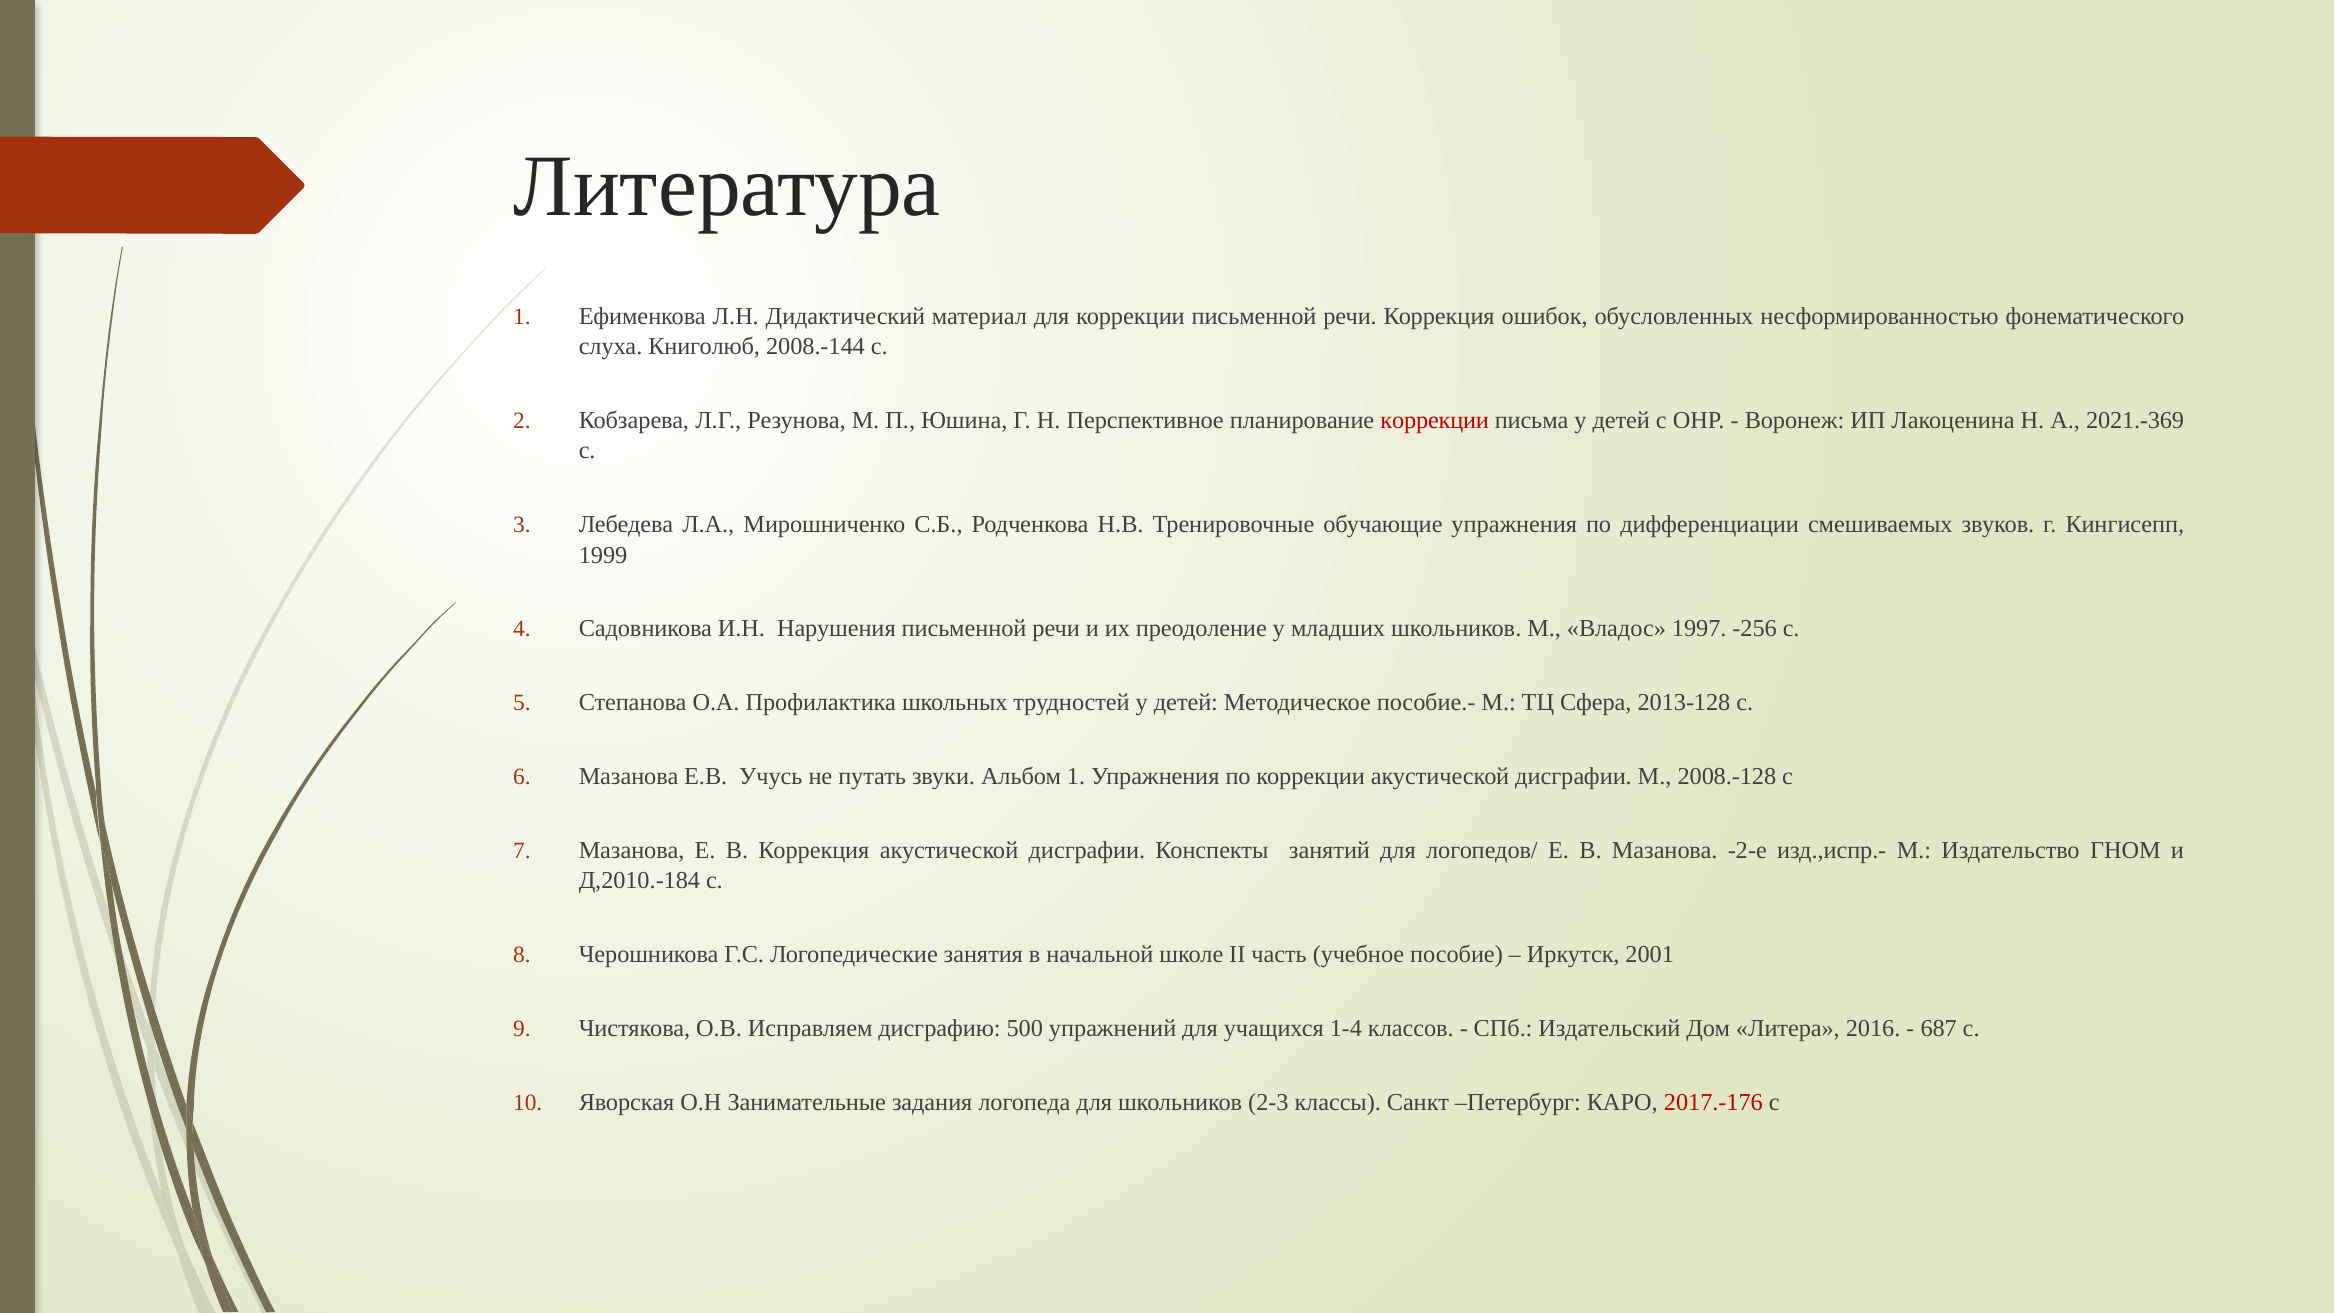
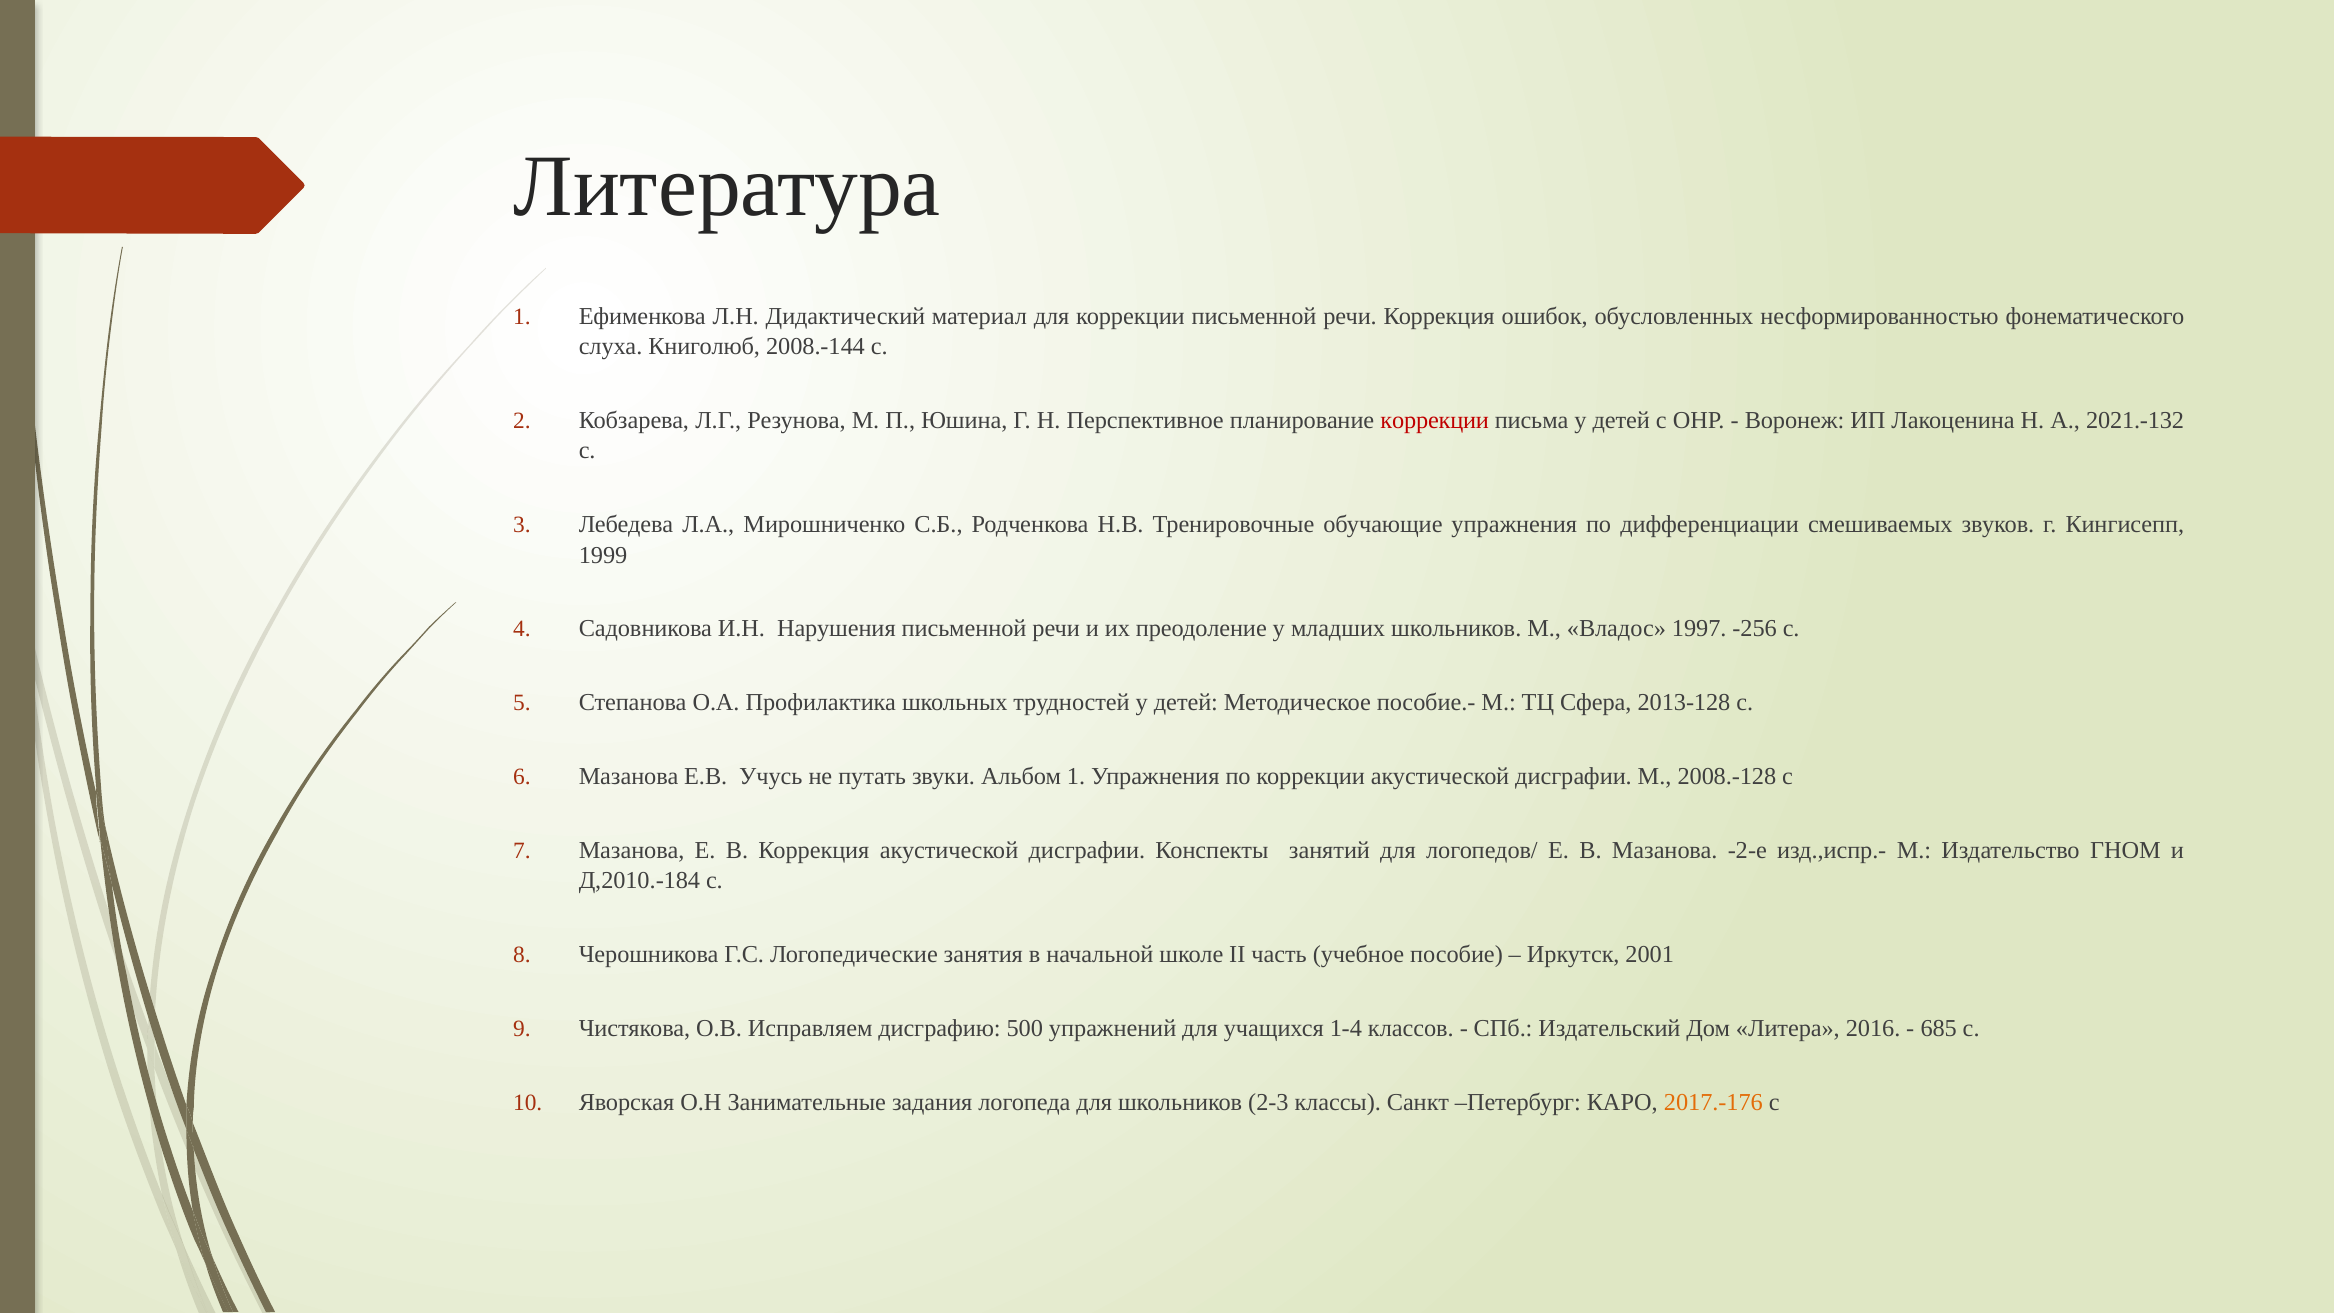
2021.-369: 2021.-369 -> 2021.-132
687: 687 -> 685
2017.-176 colour: red -> orange
